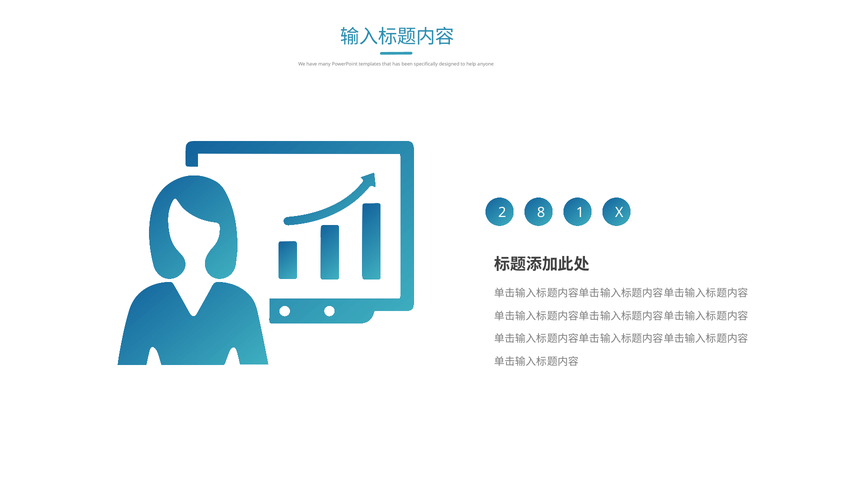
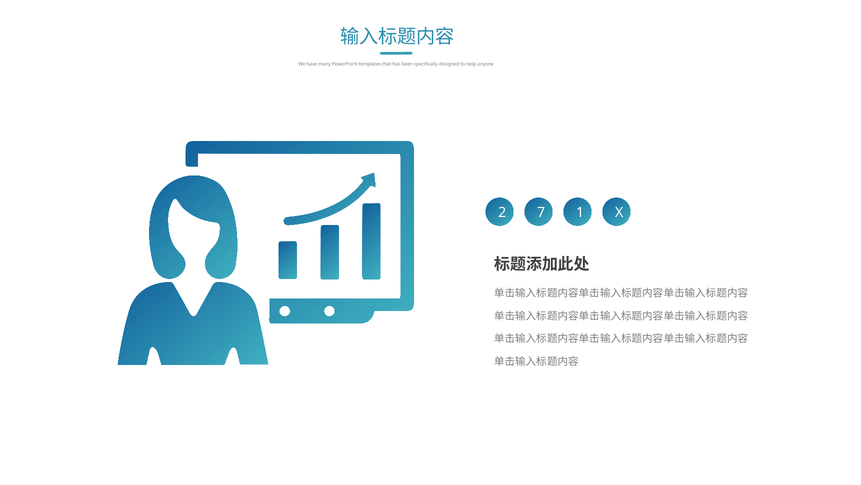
8: 8 -> 7
